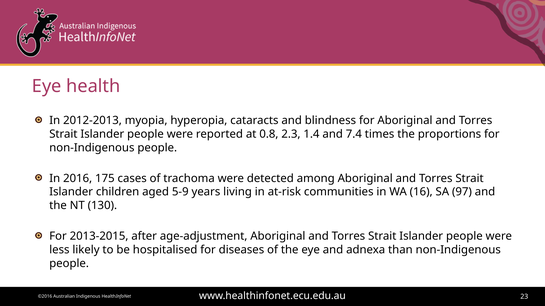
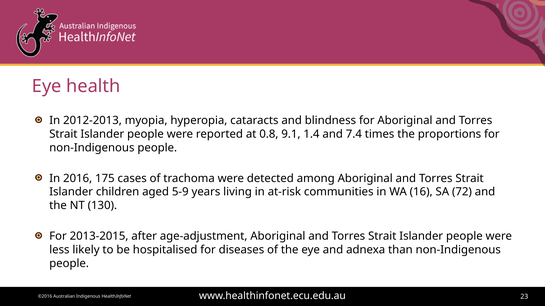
2.3: 2.3 -> 9.1
97: 97 -> 72
